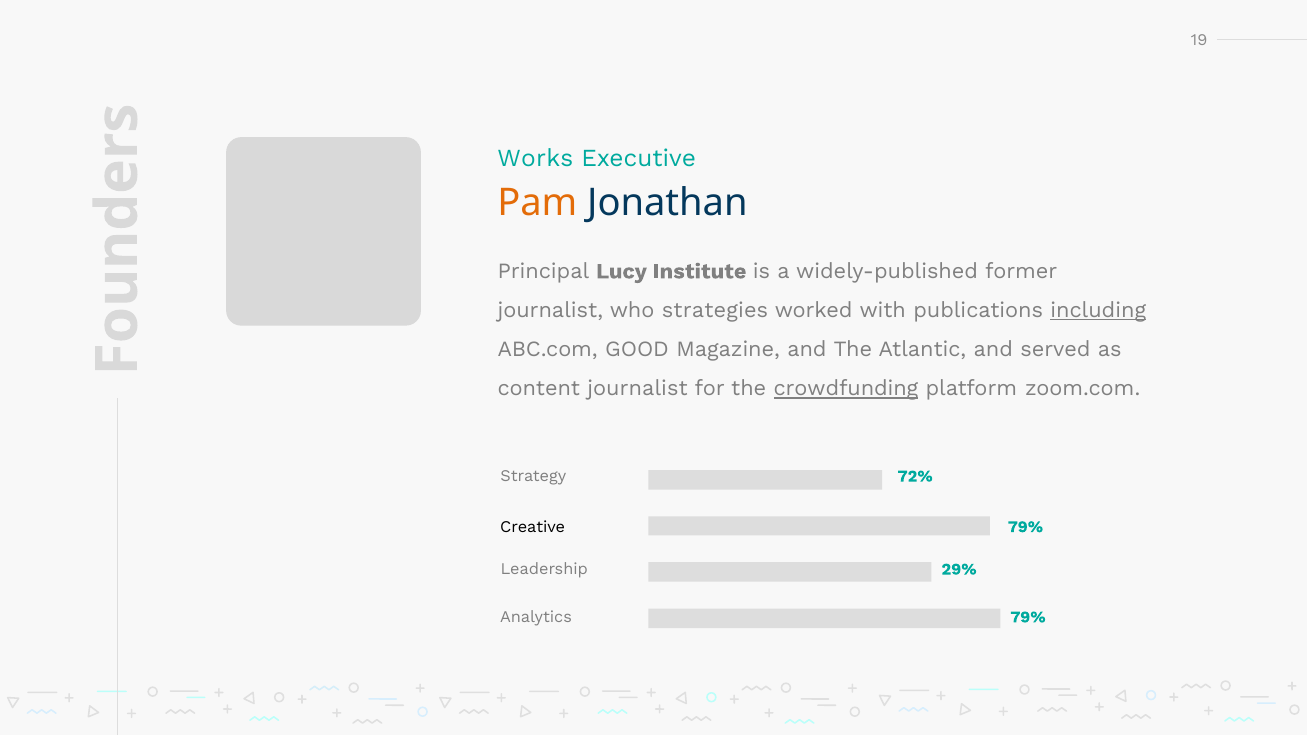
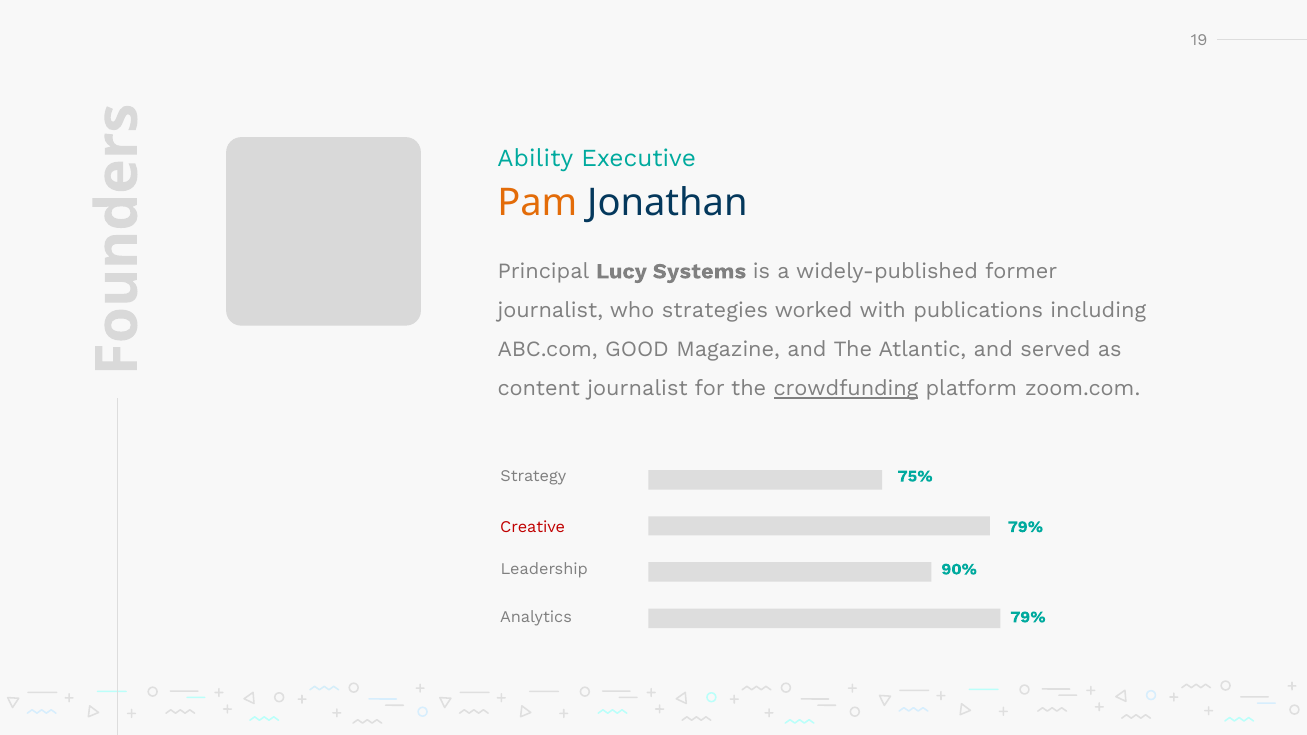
Works: Works -> Ability
Institute: Institute -> Systems
including underline: present -> none
72%: 72% -> 75%
Creative colour: black -> red
29%: 29% -> 90%
